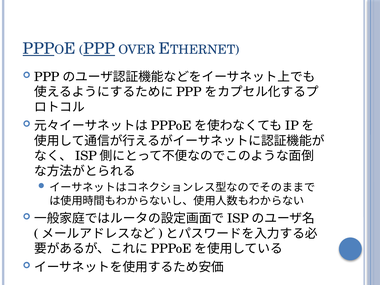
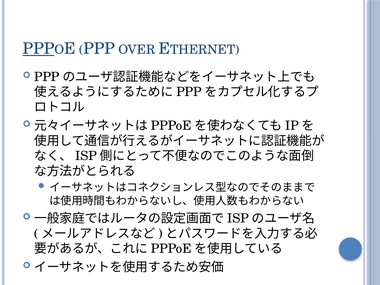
PPP at (99, 49) underline: present -> none
